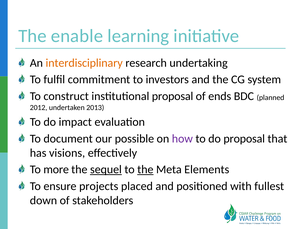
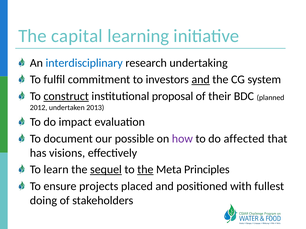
enable: enable -> capital
interdisciplinary colour: orange -> blue
and at (201, 80) underline: none -> present
construct underline: none -> present
ends: ends -> their
do proposal: proposal -> affected
more: more -> learn
Elements: Elements -> Principles
down: down -> doing
